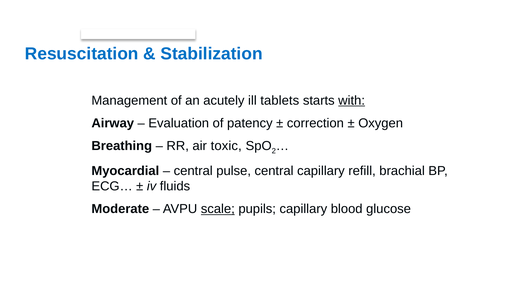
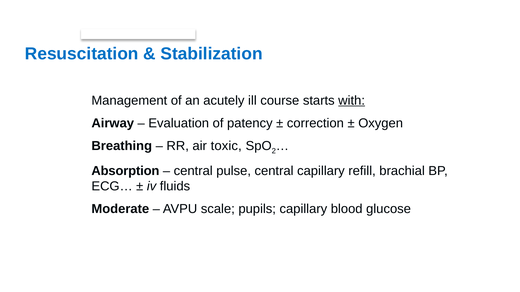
tablets: tablets -> course
Myocardial: Myocardial -> Absorption
scale underline: present -> none
